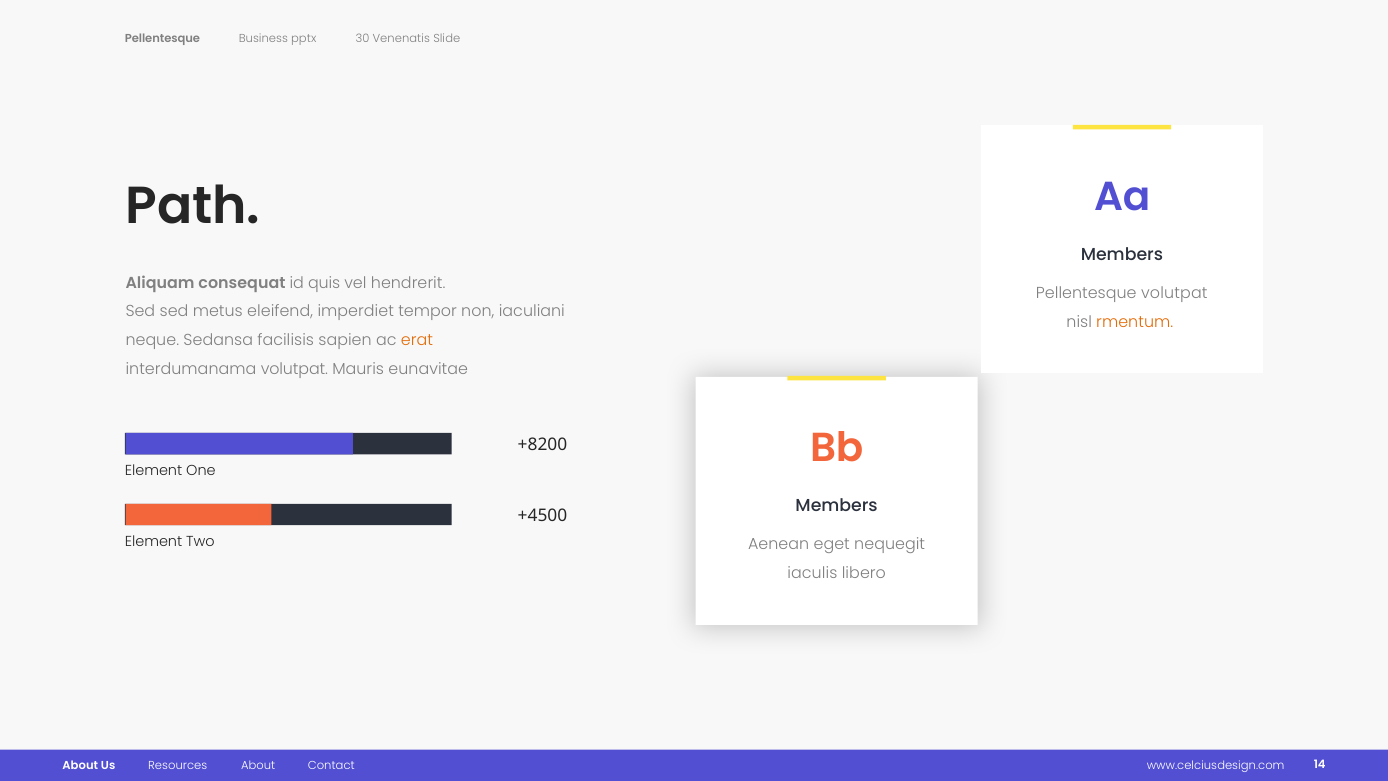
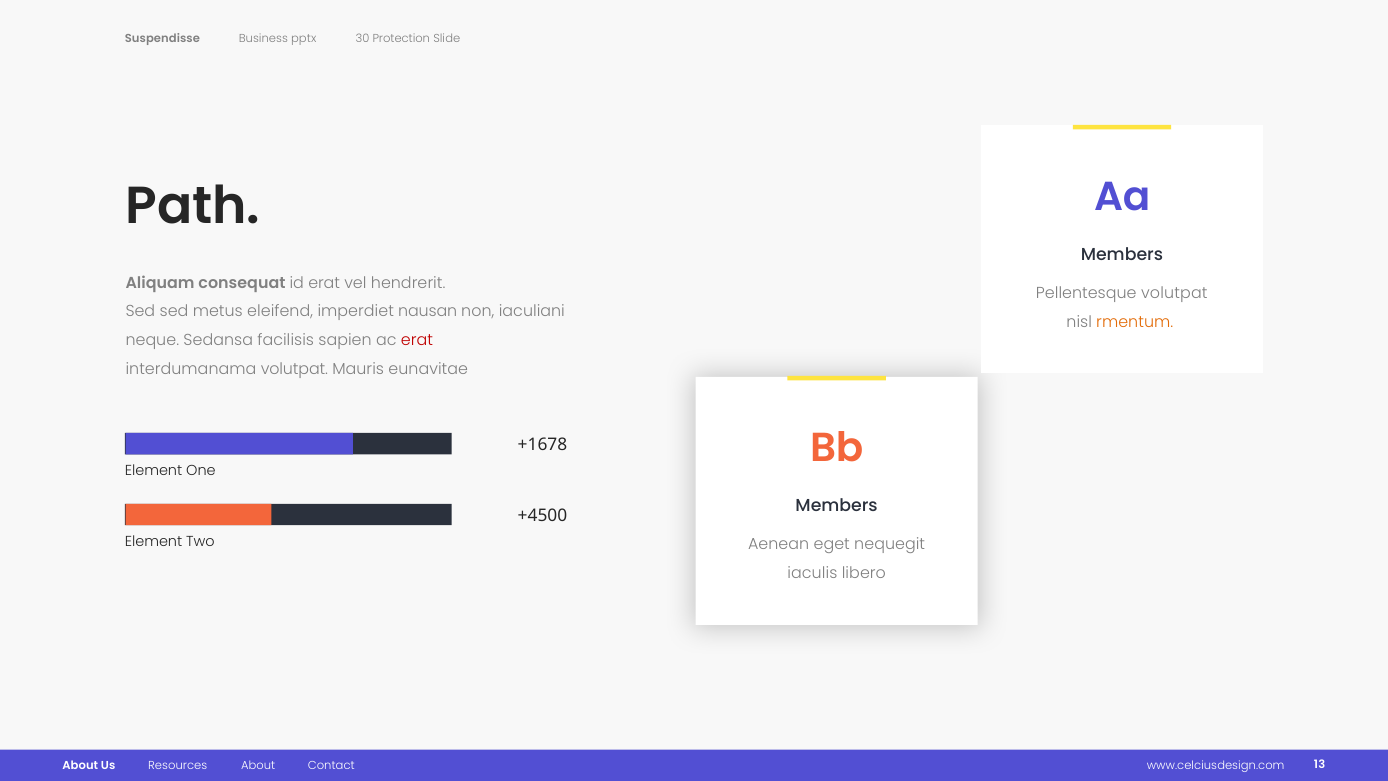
Pellentesque at (162, 39): Pellentesque -> Suspendisse
Venenatis: Venenatis -> Protection
id quis: quis -> erat
tempor: tempor -> nausan
erat at (417, 340) colour: orange -> red
+8200: +8200 -> +1678
14: 14 -> 13
